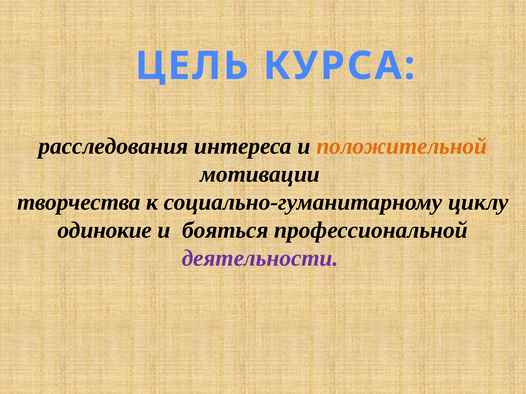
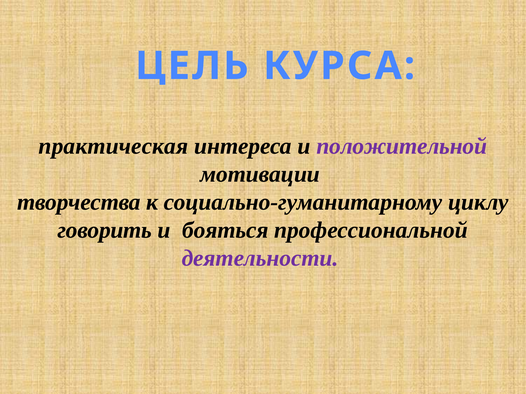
расследования: расследования -> практическая
положительной colour: orange -> purple
одинокие: одинокие -> говорить
